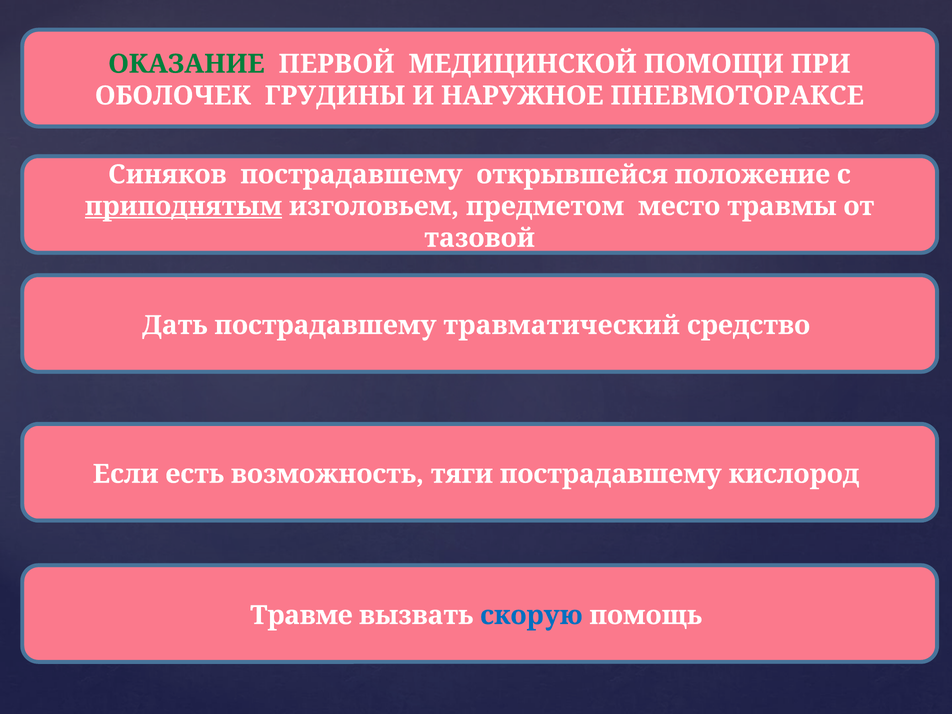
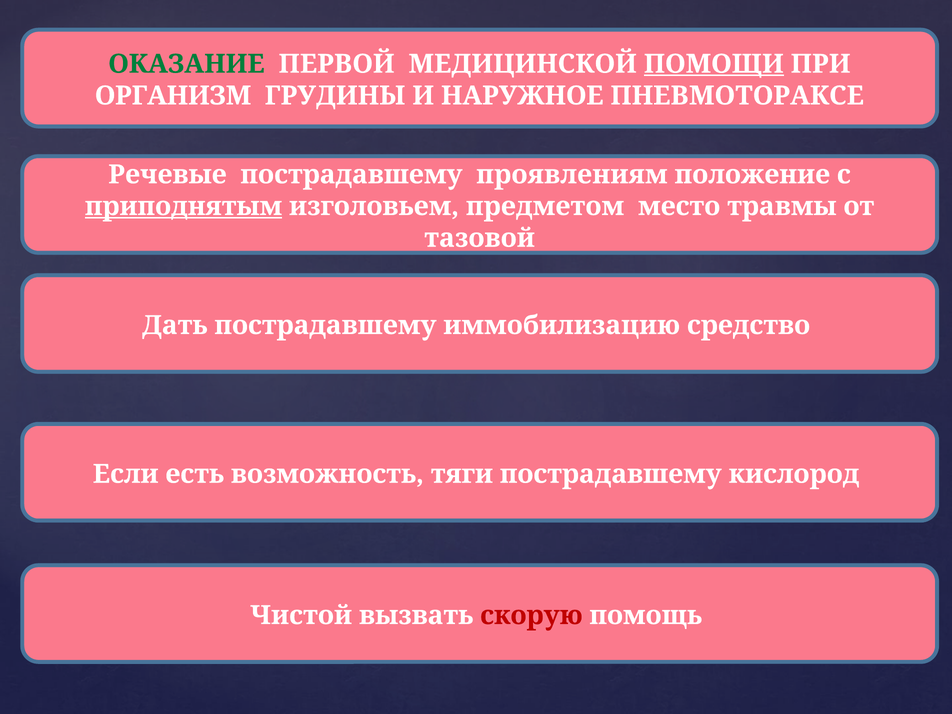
ПОМОЩИ underline: none -> present
ОБОЛОЧЕК: ОБОЛОЧЕК -> ОРГАНИЗМ
Синяков: Синяков -> Речевые
открывшейся: открывшейся -> проявлениям
травматический: травматический -> иммобилизацию
Травме: Травме -> Чистой
скорую colour: blue -> red
